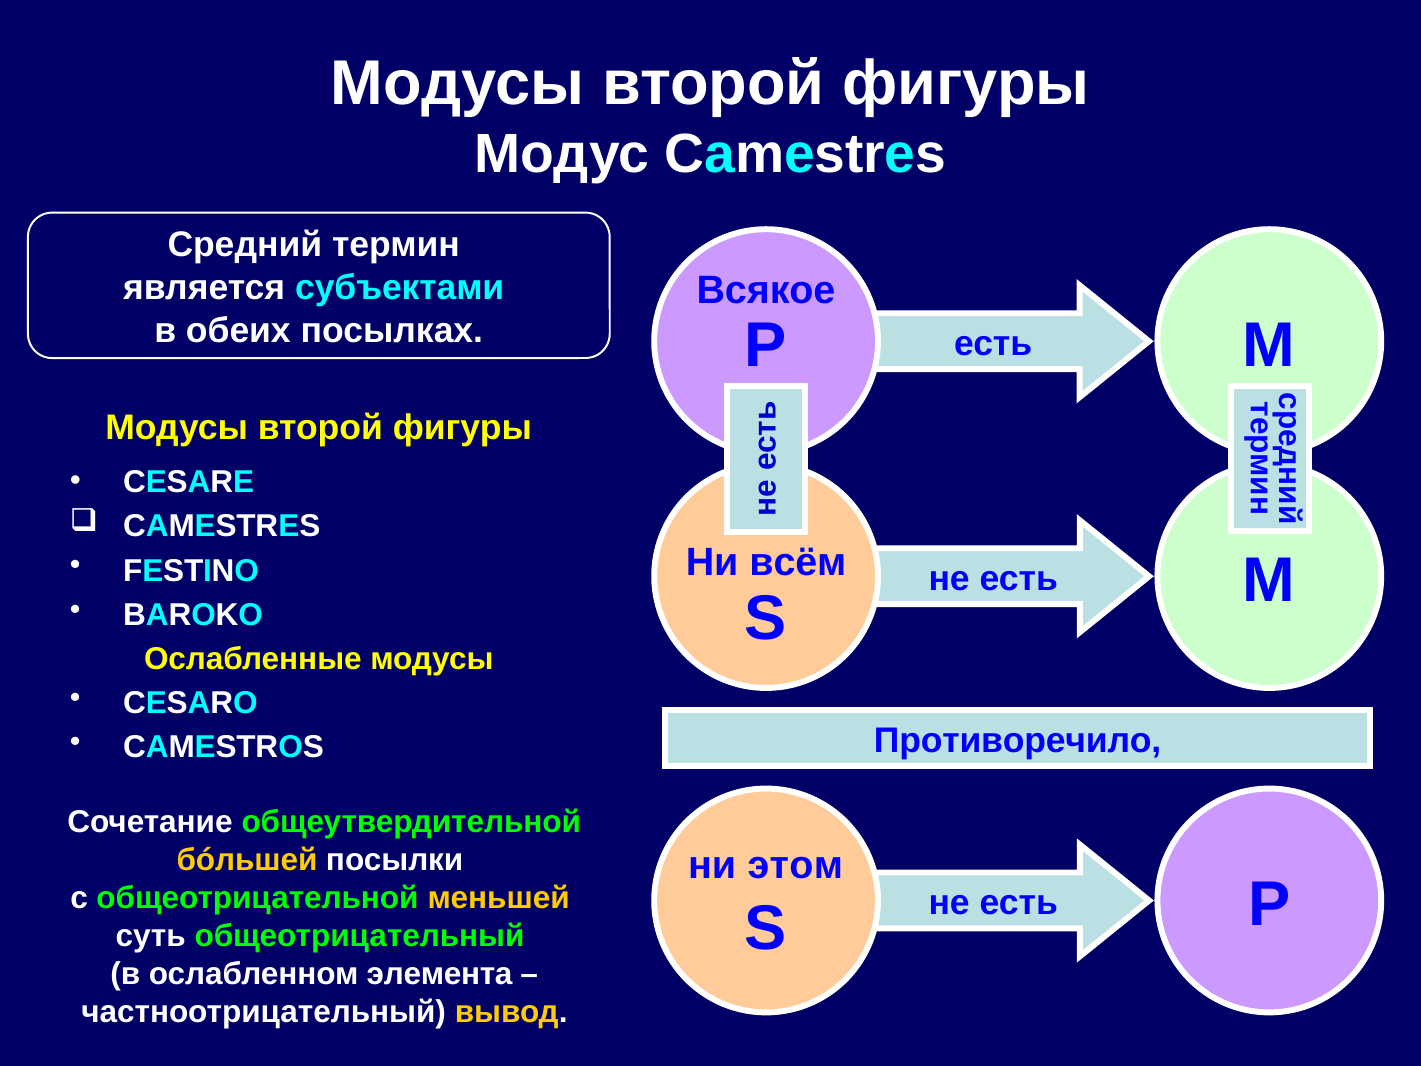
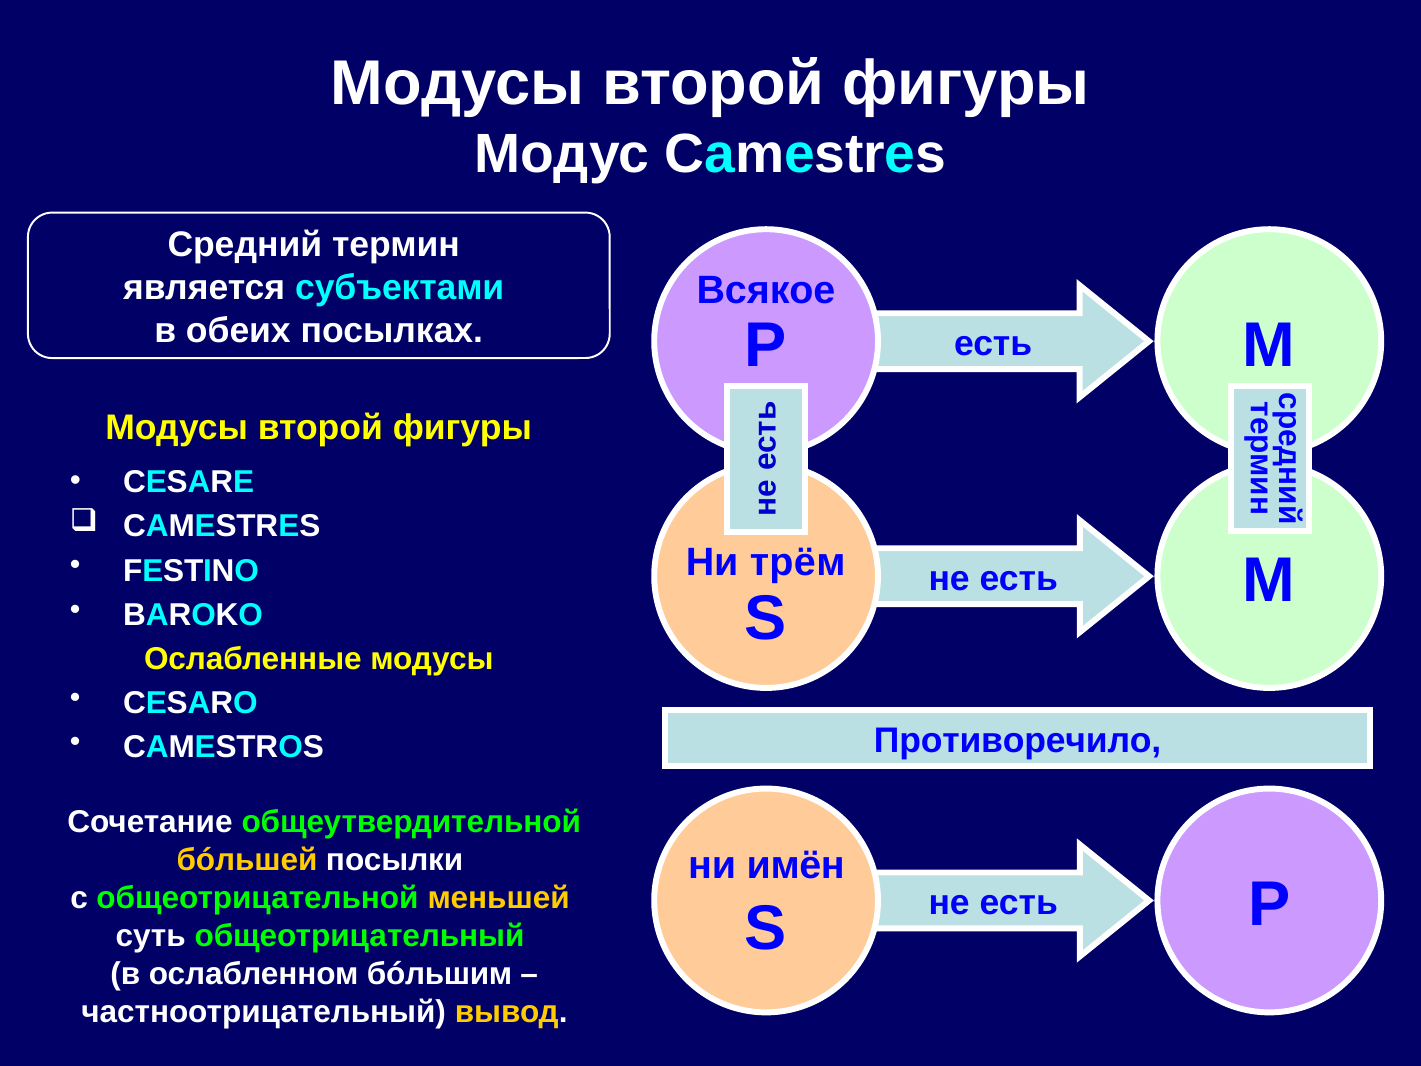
всём: всём -> трём
этом: этом -> имён
элемента: элемента -> бóльшим
